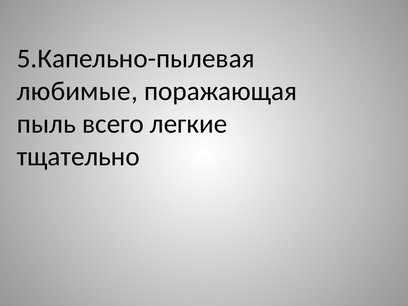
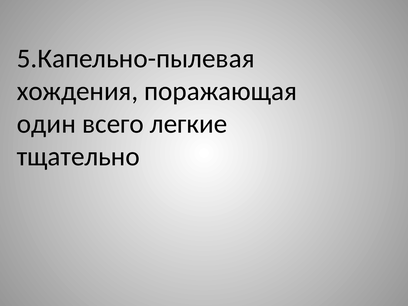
любимые: любимые -> хождения
пыль: пыль -> один
